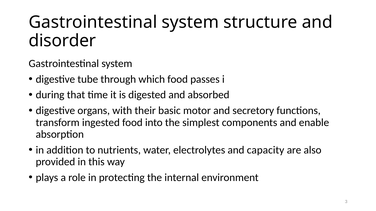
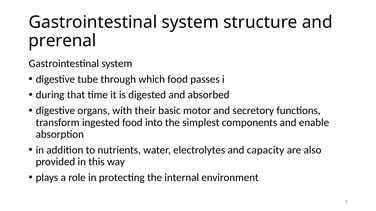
disorder: disorder -> prerenal
